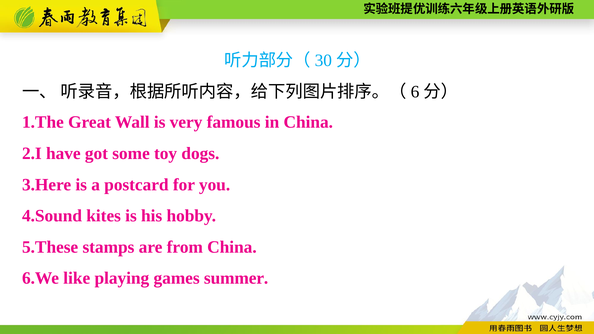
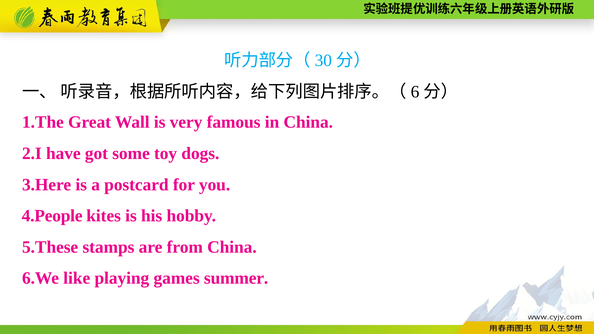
4.Sound: 4.Sound -> 4.People
